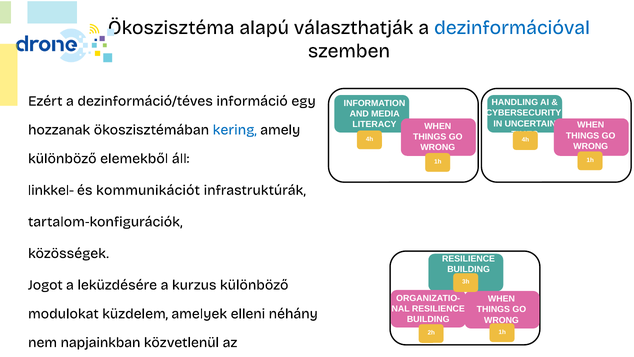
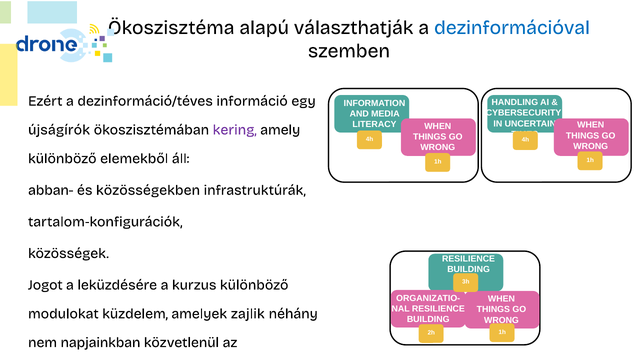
hozzanak: hozzanak -> újságírók
kering colour: blue -> purple
linkkel-: linkkel- -> abban-
kommunikációt: kommunikációt -> közösségekben
elleni: elleni -> zajlik
